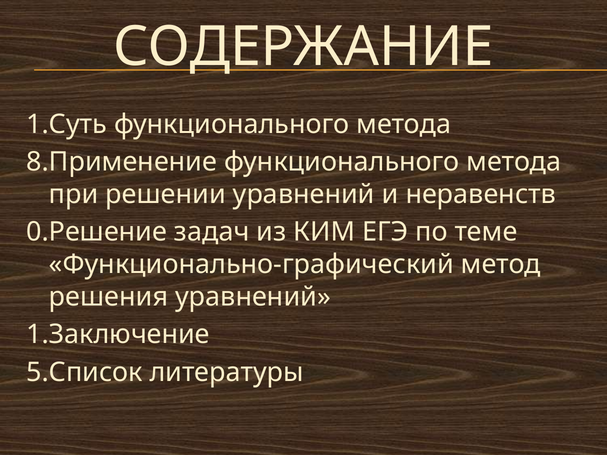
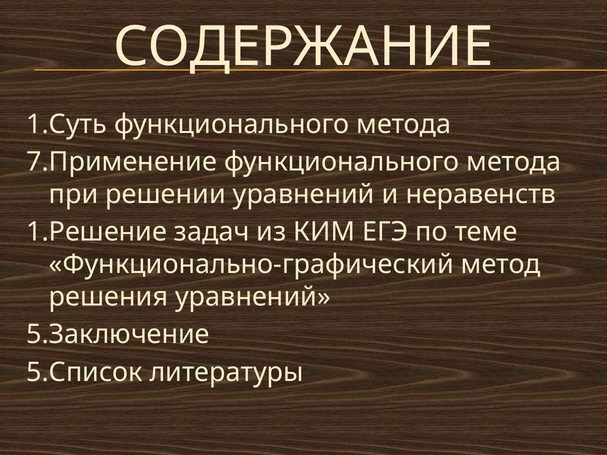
8.Применение: 8.Применение -> 7.Применение
0.Решение: 0.Решение -> 1.Решение
1.Заключение: 1.Заключение -> 5.Заключение
